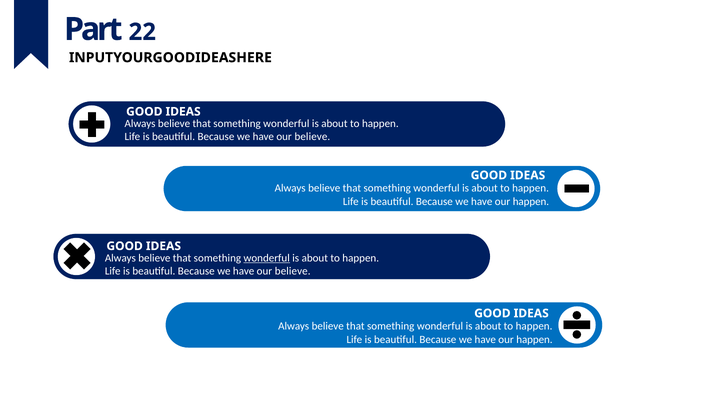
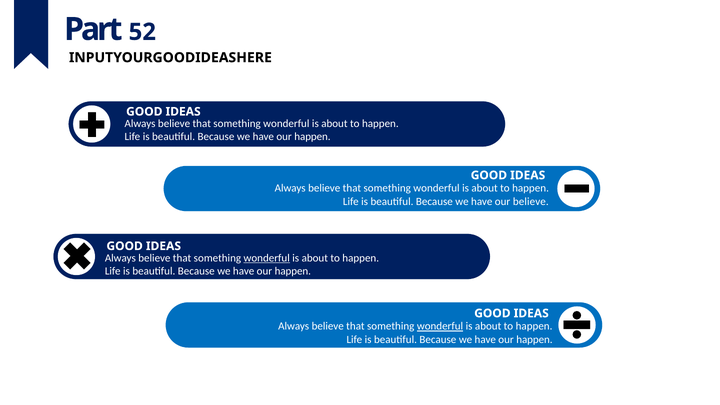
22: 22 -> 52
believe at (312, 137): believe -> happen
happen at (531, 201): happen -> believe
believe at (293, 271): believe -> happen
wonderful at (440, 326) underline: none -> present
